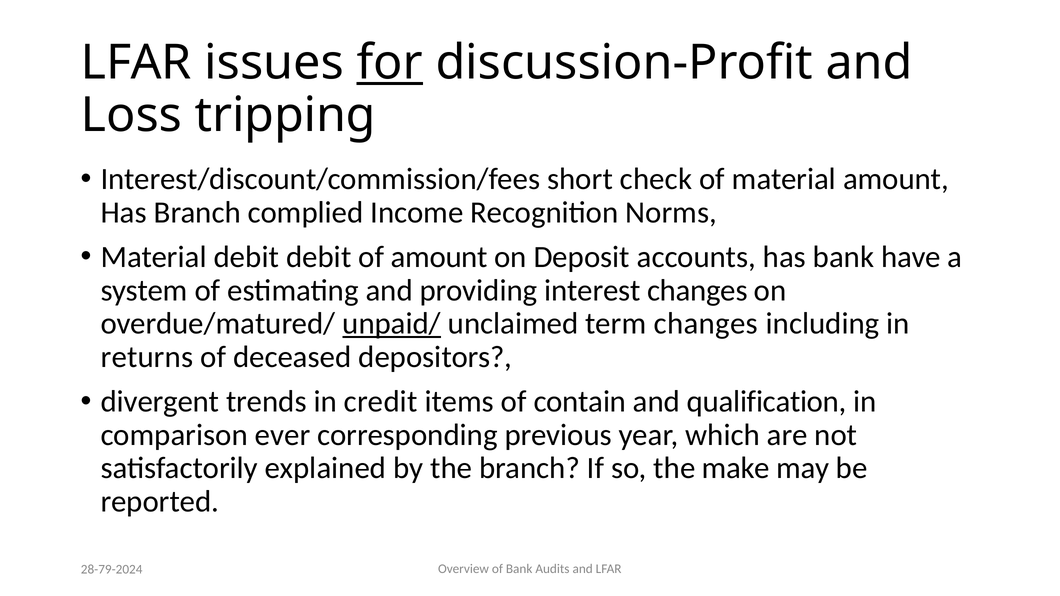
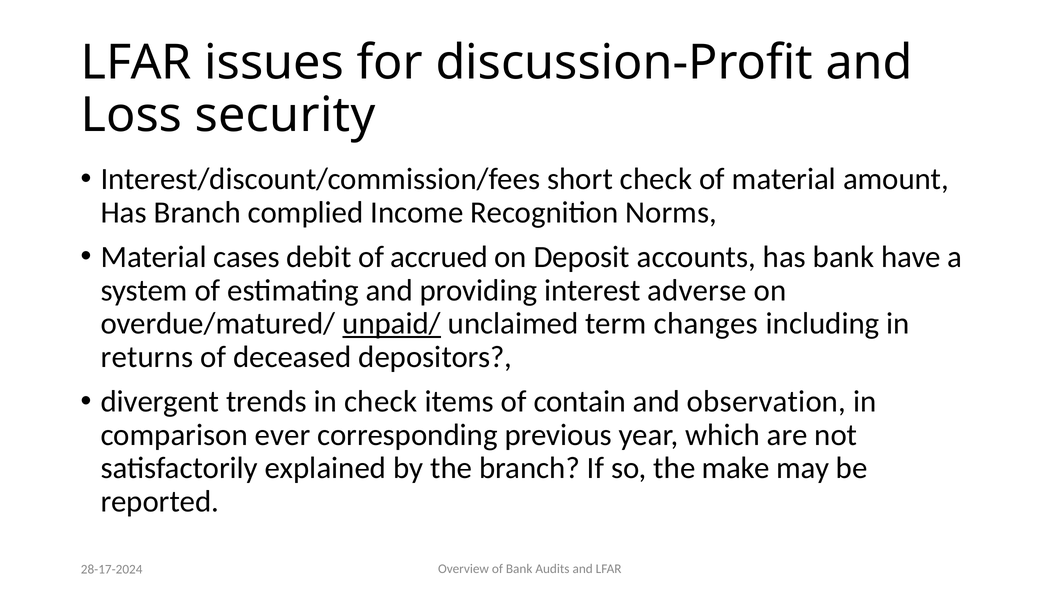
for underline: present -> none
tripping: tripping -> security
Material debit: debit -> cases
of amount: amount -> accrued
interest changes: changes -> adverse
in credit: credit -> check
qualification: qualification -> observation
28-79-2024: 28-79-2024 -> 28-17-2024
